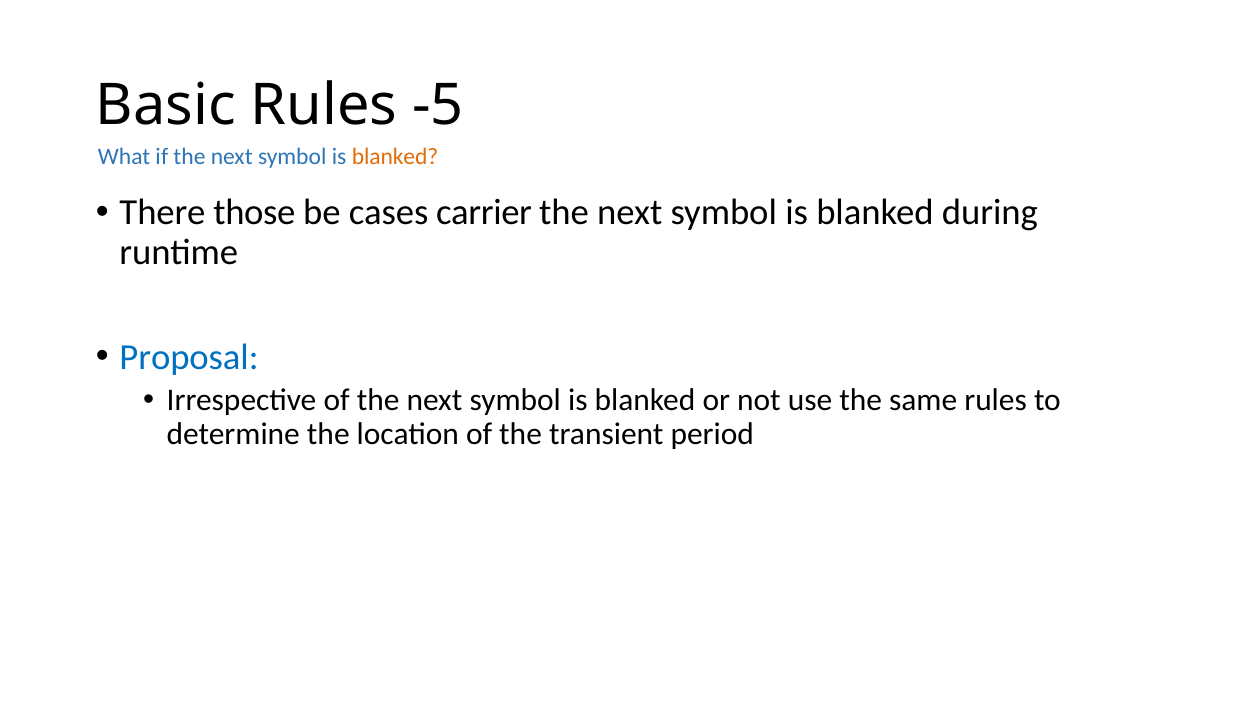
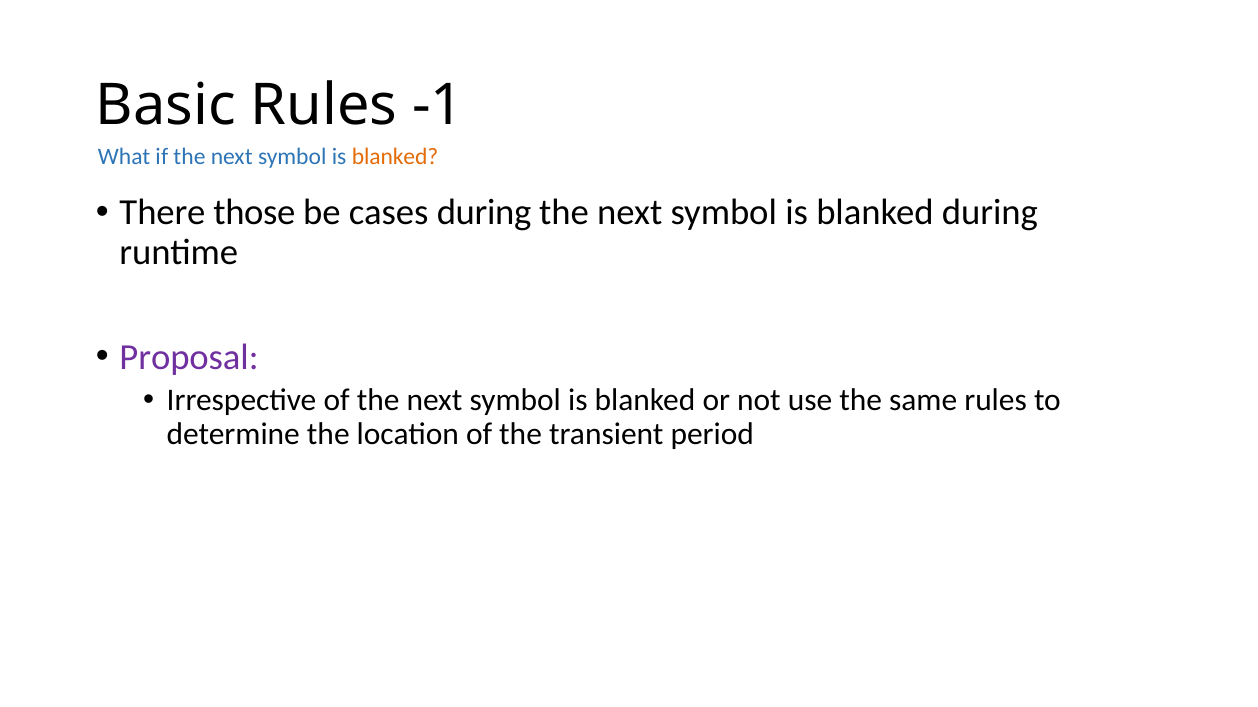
-5: -5 -> -1
cases carrier: carrier -> during
Proposal colour: blue -> purple
